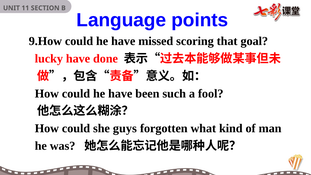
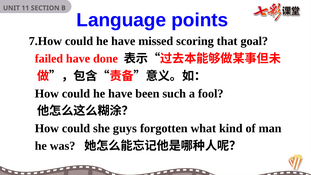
9.How: 9.How -> 7.How
lucky: lucky -> failed
